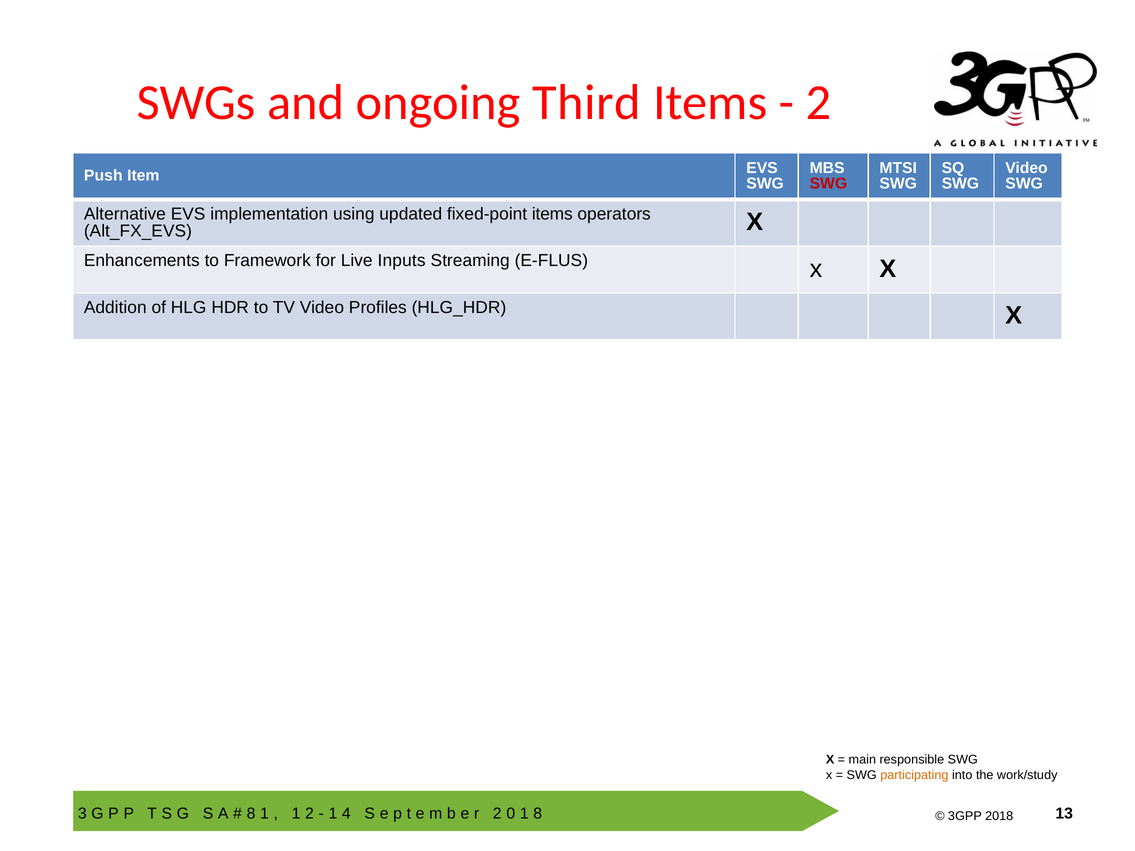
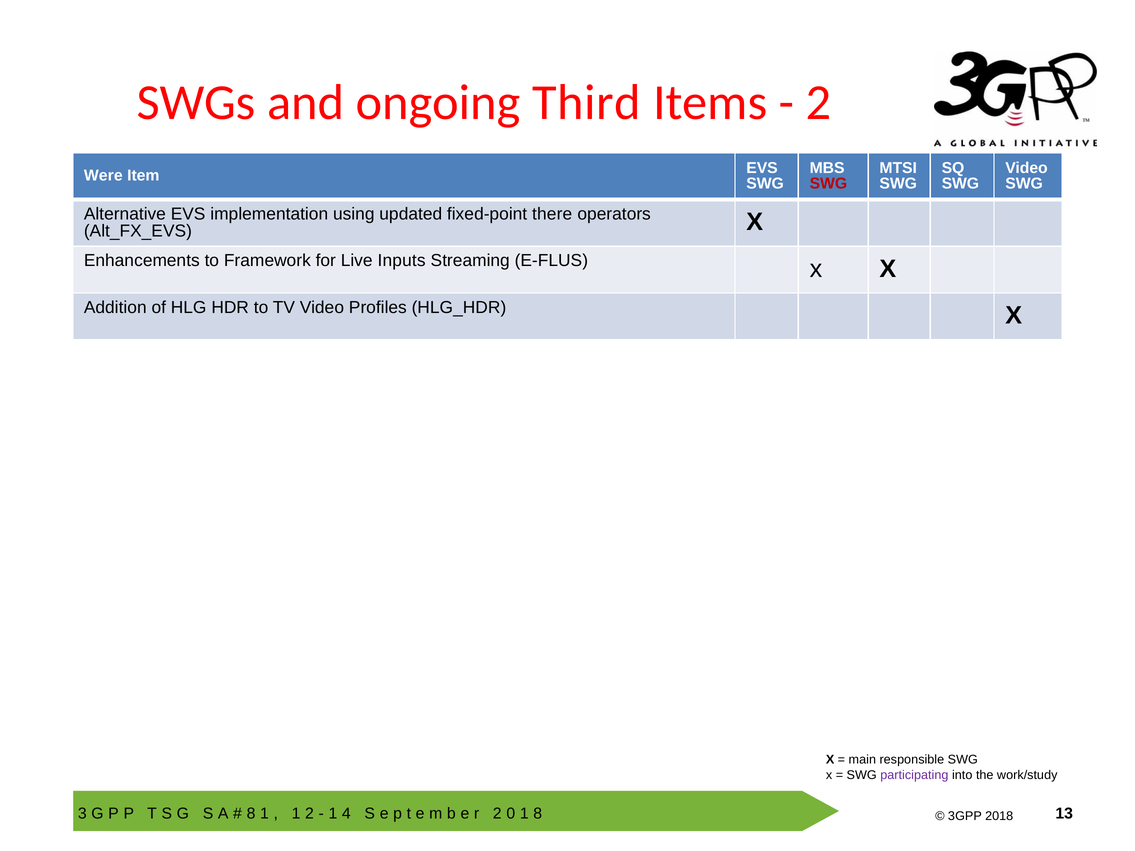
Push: Push -> Were
fixed-point items: items -> there
participating colour: orange -> purple
